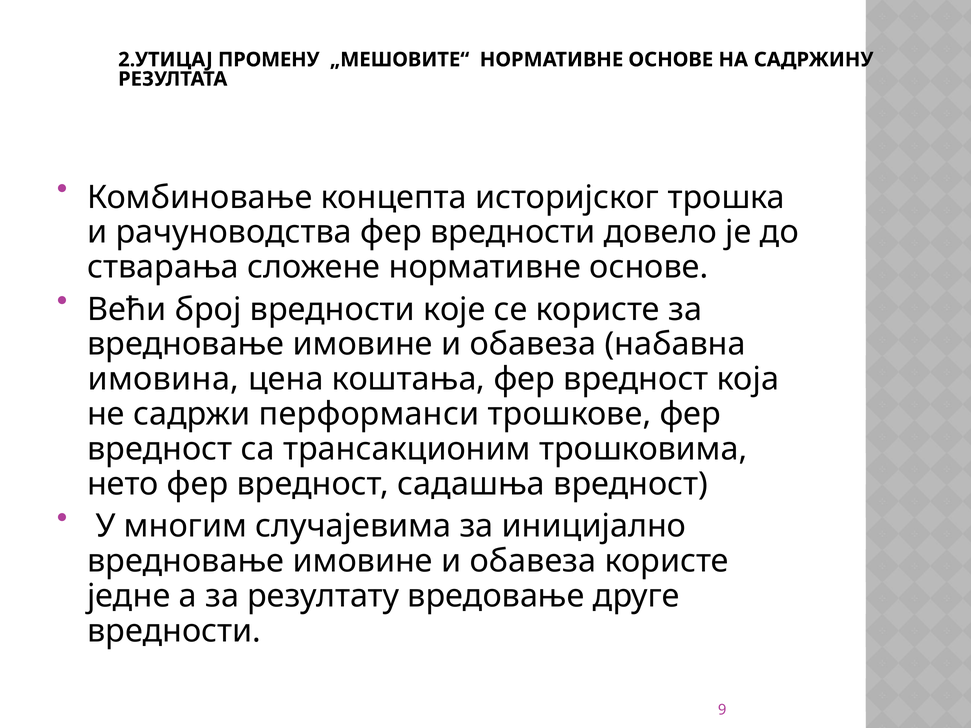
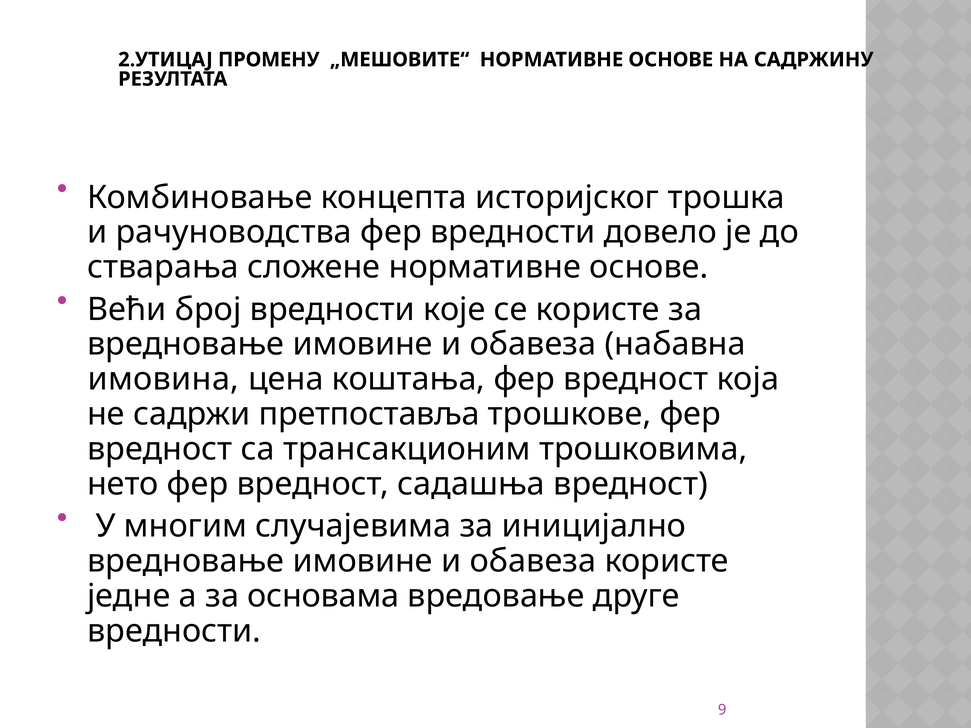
перформанси: перформанси -> претпоставља
резултату: резултату -> основама
